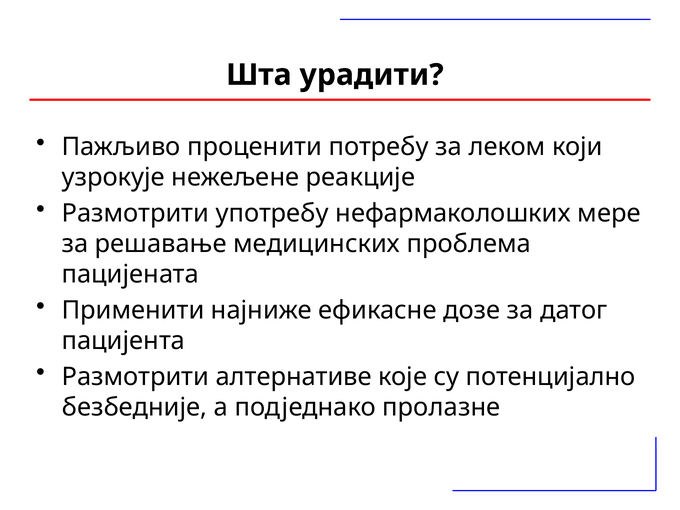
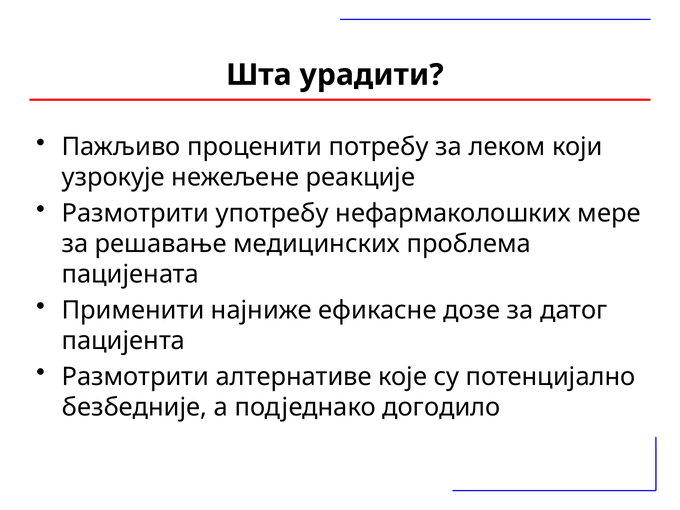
пролазне: пролазне -> догодило
